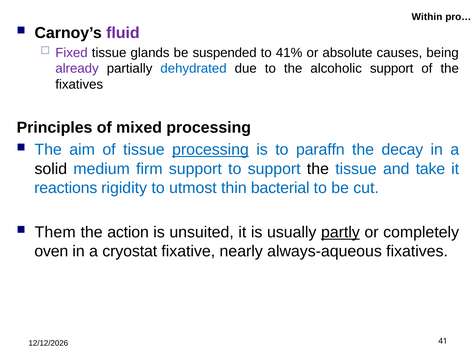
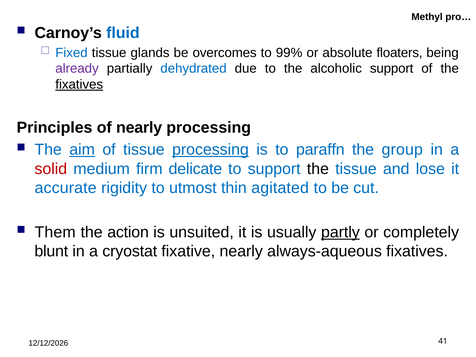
Within: Within -> Methyl
fluid colour: purple -> blue
Fixed colour: purple -> blue
suspended: suspended -> overcomes
41%: 41% -> 99%
causes: causes -> floaters
fixatives at (79, 84) underline: none -> present
of mixed: mixed -> nearly
aim underline: none -> present
decay: decay -> group
solid colour: black -> red
firm support: support -> delicate
take: take -> lose
reactions: reactions -> accurate
bacterial: bacterial -> agitated
oven: oven -> blunt
